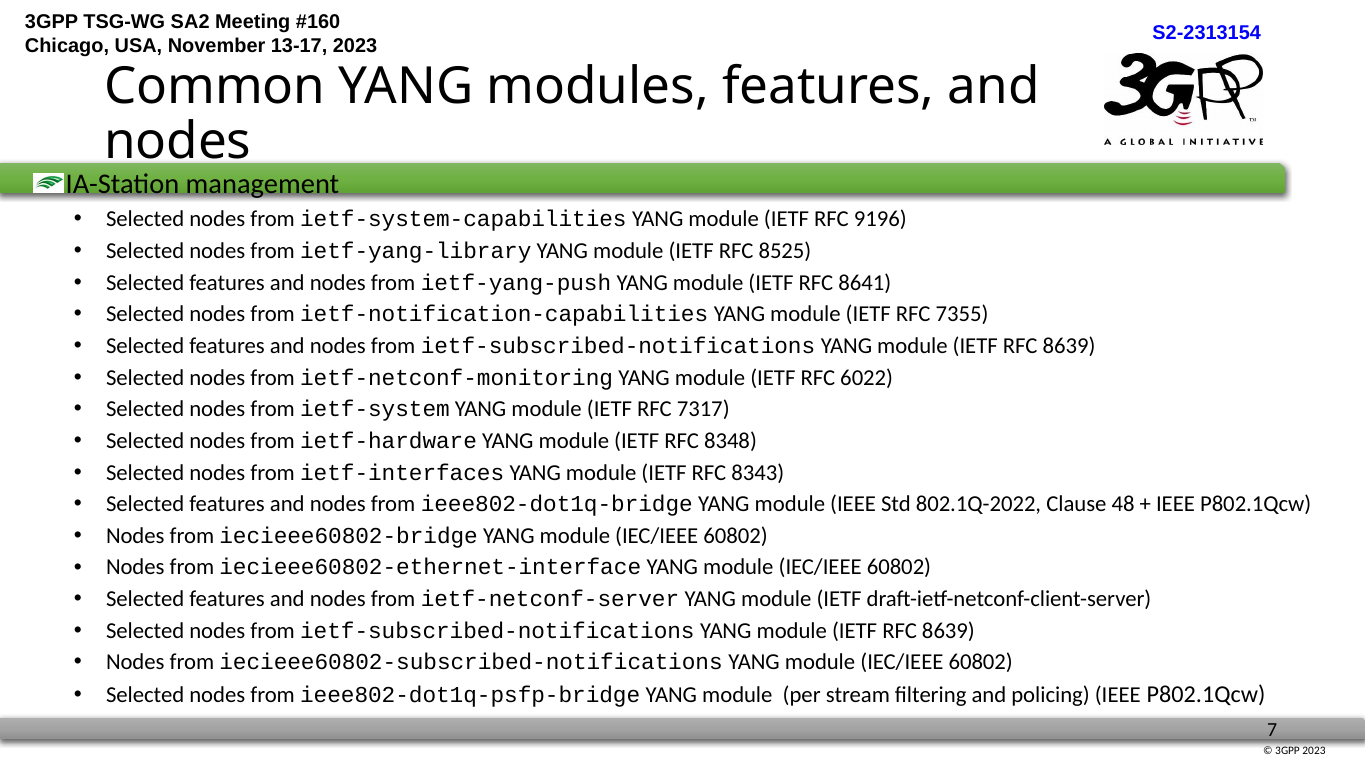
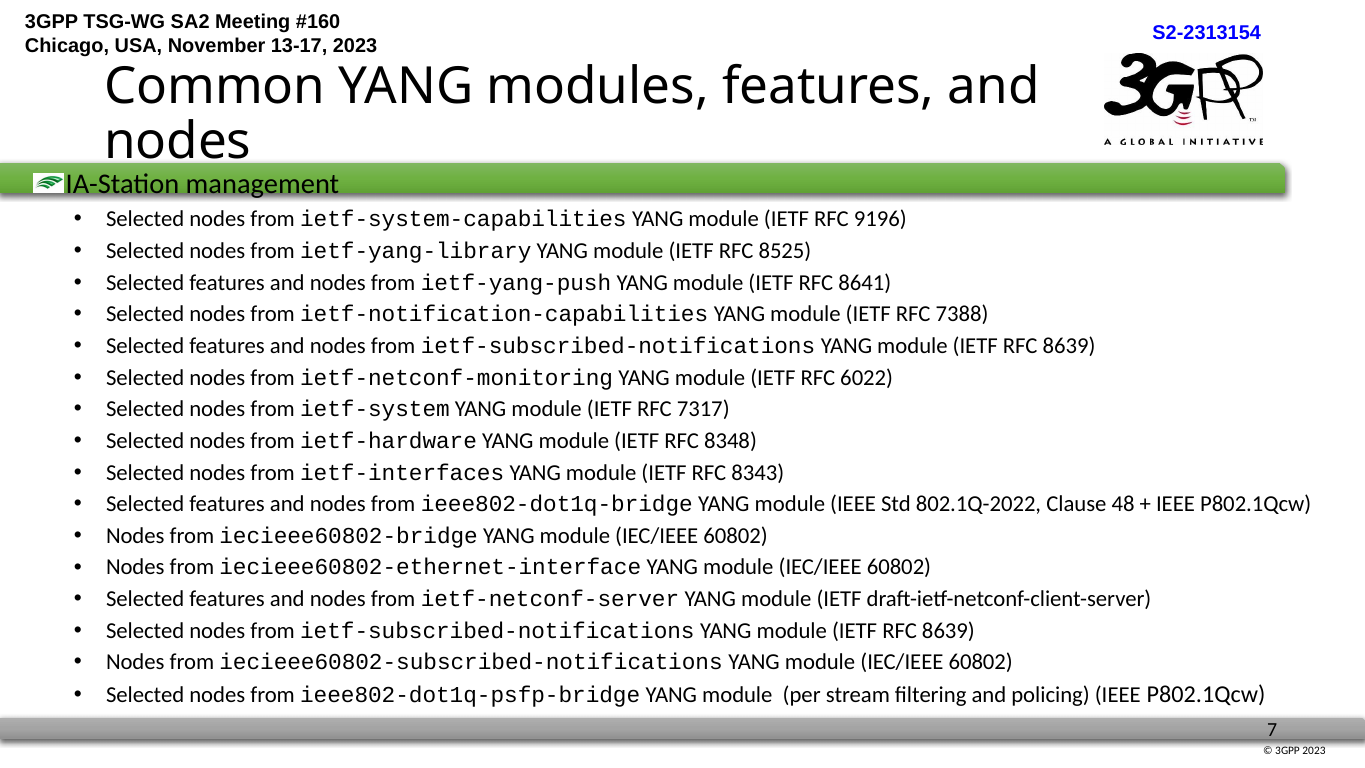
7355: 7355 -> 7388
